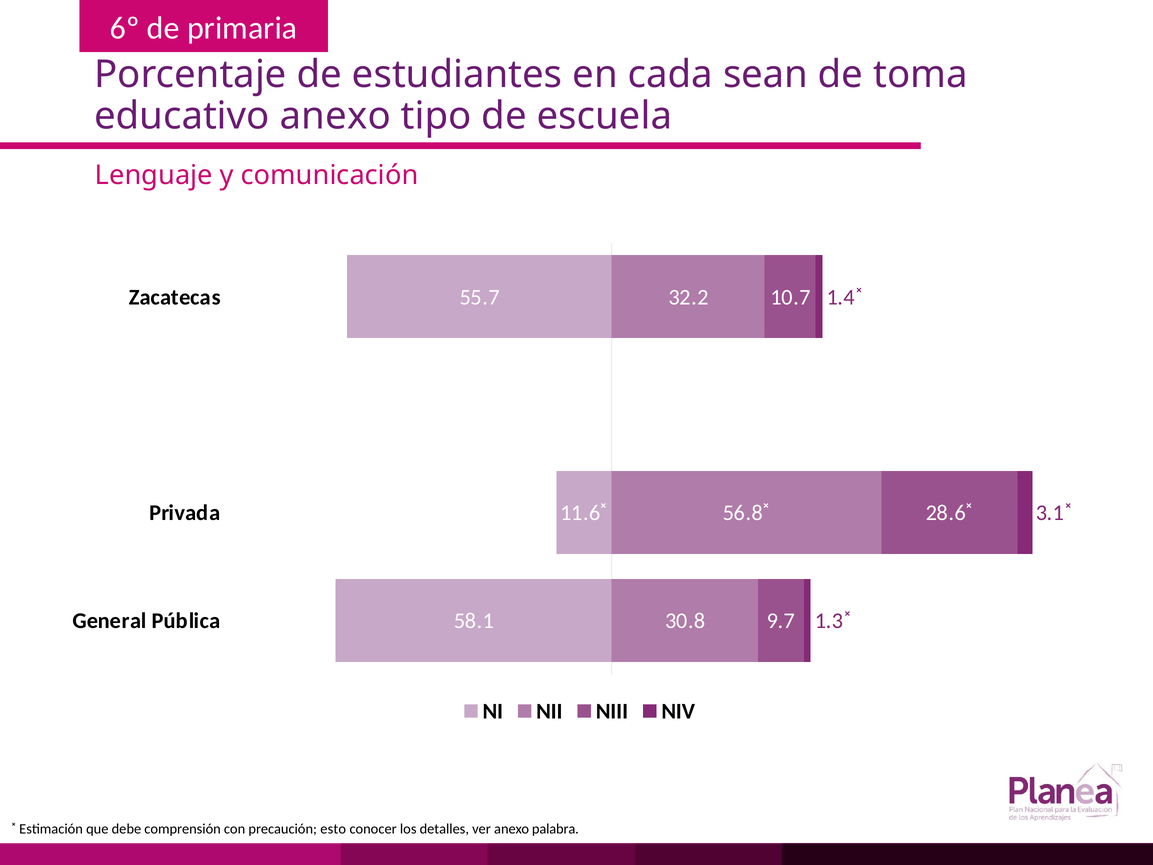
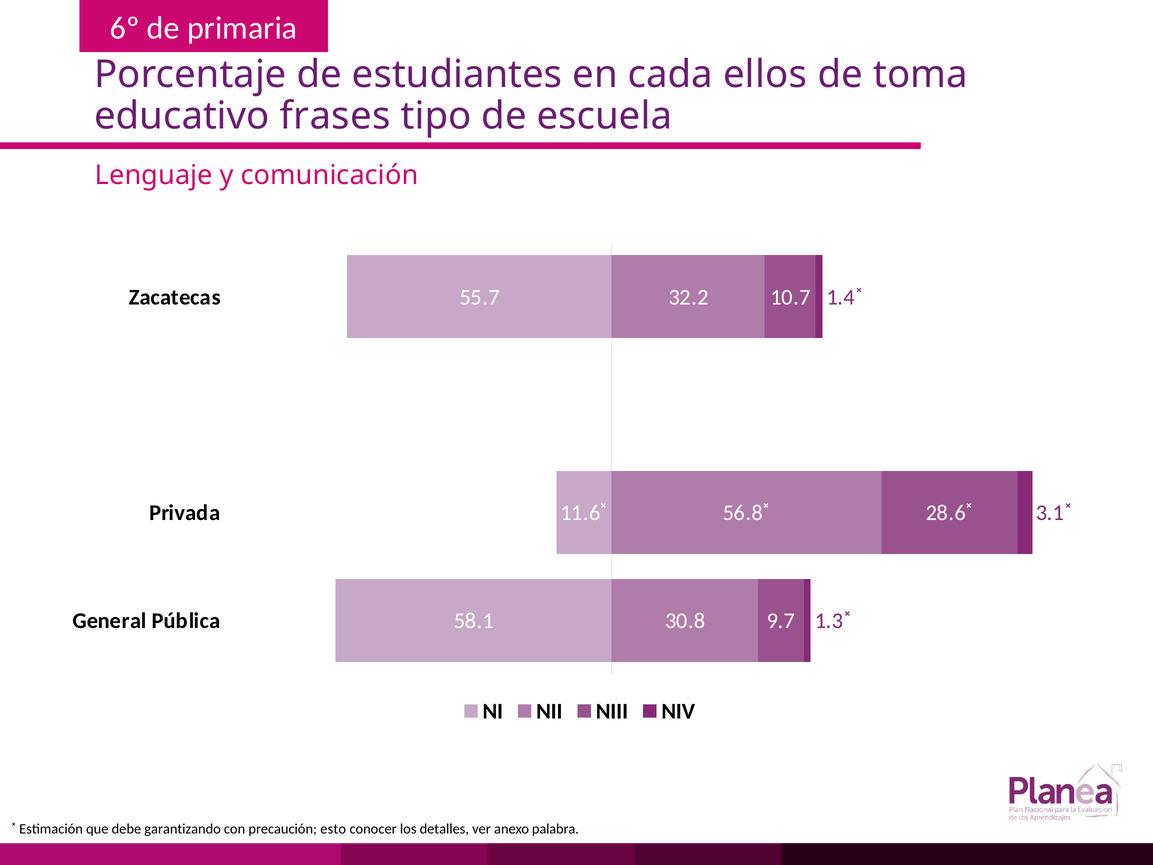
sean: sean -> ellos
educativo anexo: anexo -> frases
comprensión: comprensión -> garantizando
